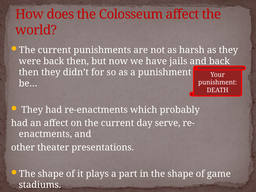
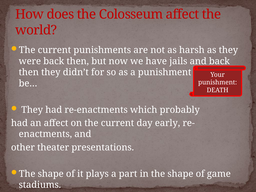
serve: serve -> early
